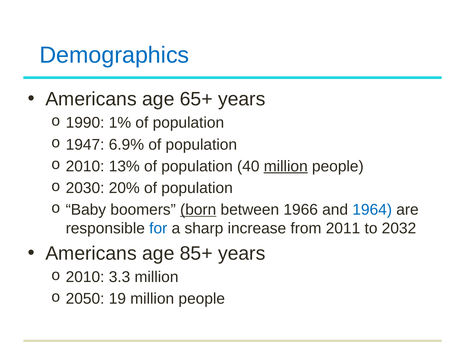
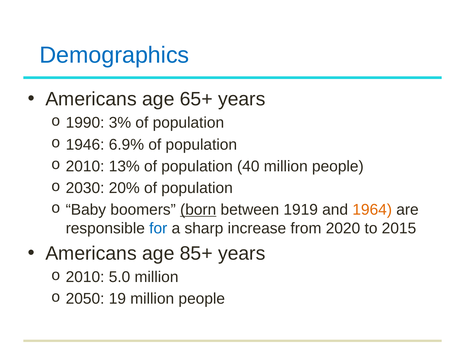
1%: 1% -> 3%
1947: 1947 -> 1946
million at (286, 166) underline: present -> none
1966: 1966 -> 1919
1964 colour: blue -> orange
2011: 2011 -> 2020
2032: 2032 -> 2015
3.3: 3.3 -> 5.0
